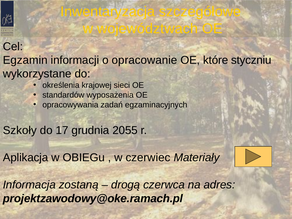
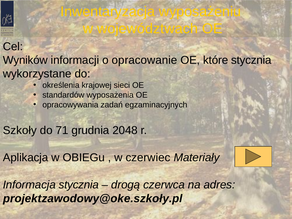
szczegółowe: szczegółowe -> wyposażeniu
Egzamin: Egzamin -> Wyników
które styczniu: styczniu -> stycznia
17: 17 -> 71
2055: 2055 -> 2048
Informacja zostaną: zostaną -> stycznia
projektzawodowy@oke.ramach.pl: projektzawodowy@oke.ramach.pl -> projektzawodowy@oke.szkoły.pl
